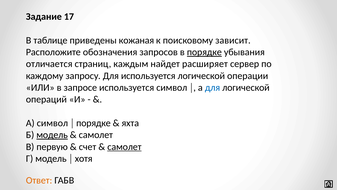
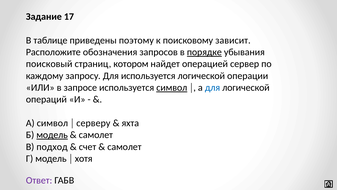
кожаная: кожаная -> поэтому
отличается: отличается -> поисковый
каждым: каждым -> котором
расширяет: расширяет -> операцией
символ at (172, 87) underline: none -> present
порядке at (93, 123): порядке -> серверу
первую: первую -> подход
самолет at (124, 146) underline: present -> none
Ответ colour: orange -> purple
